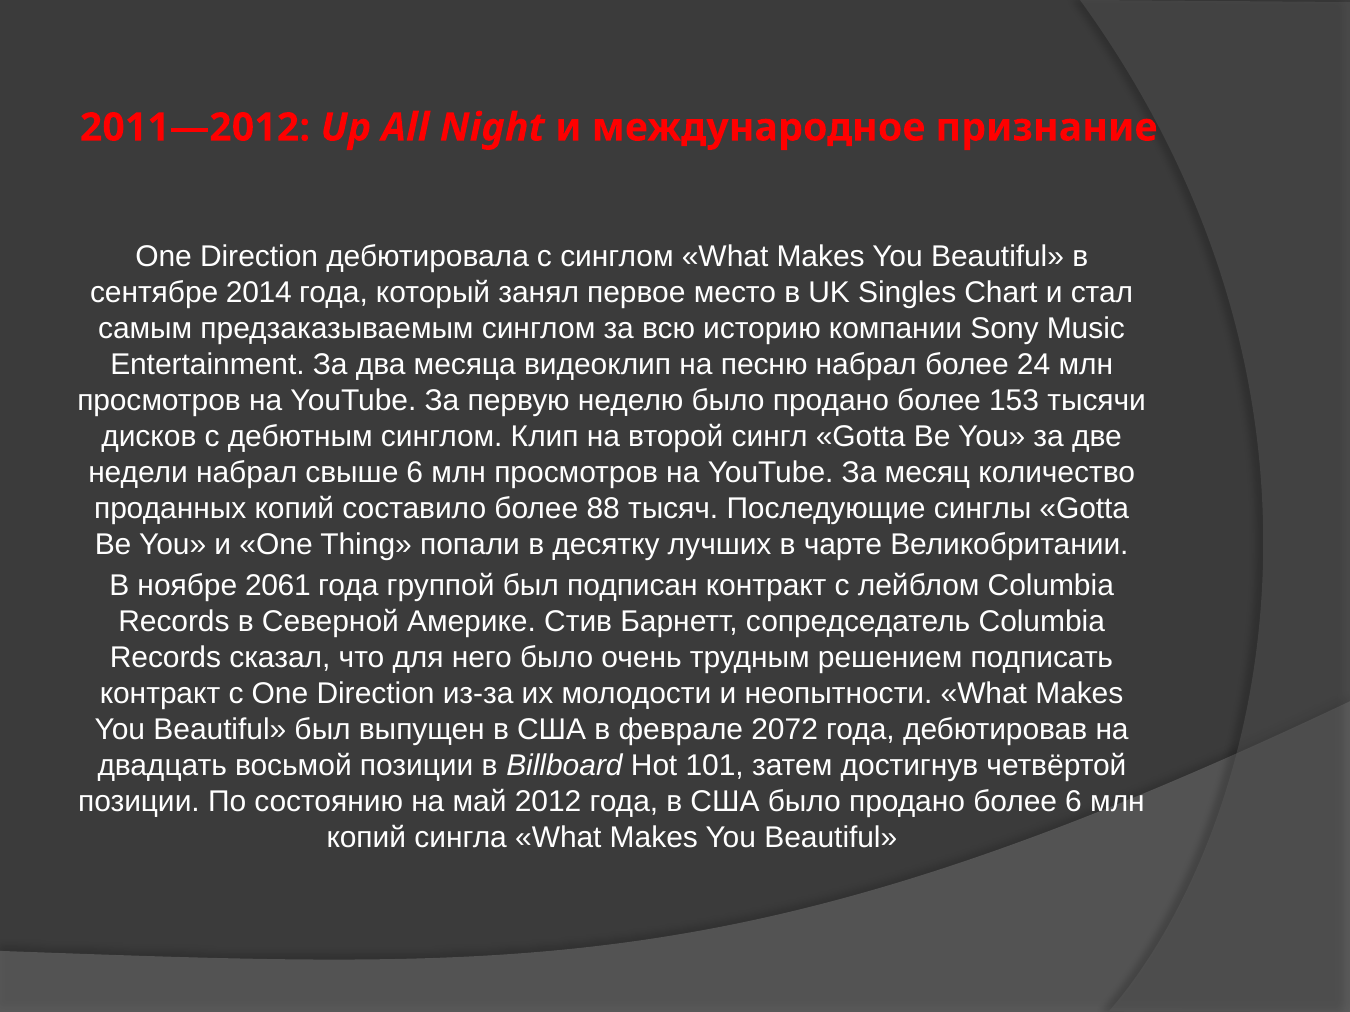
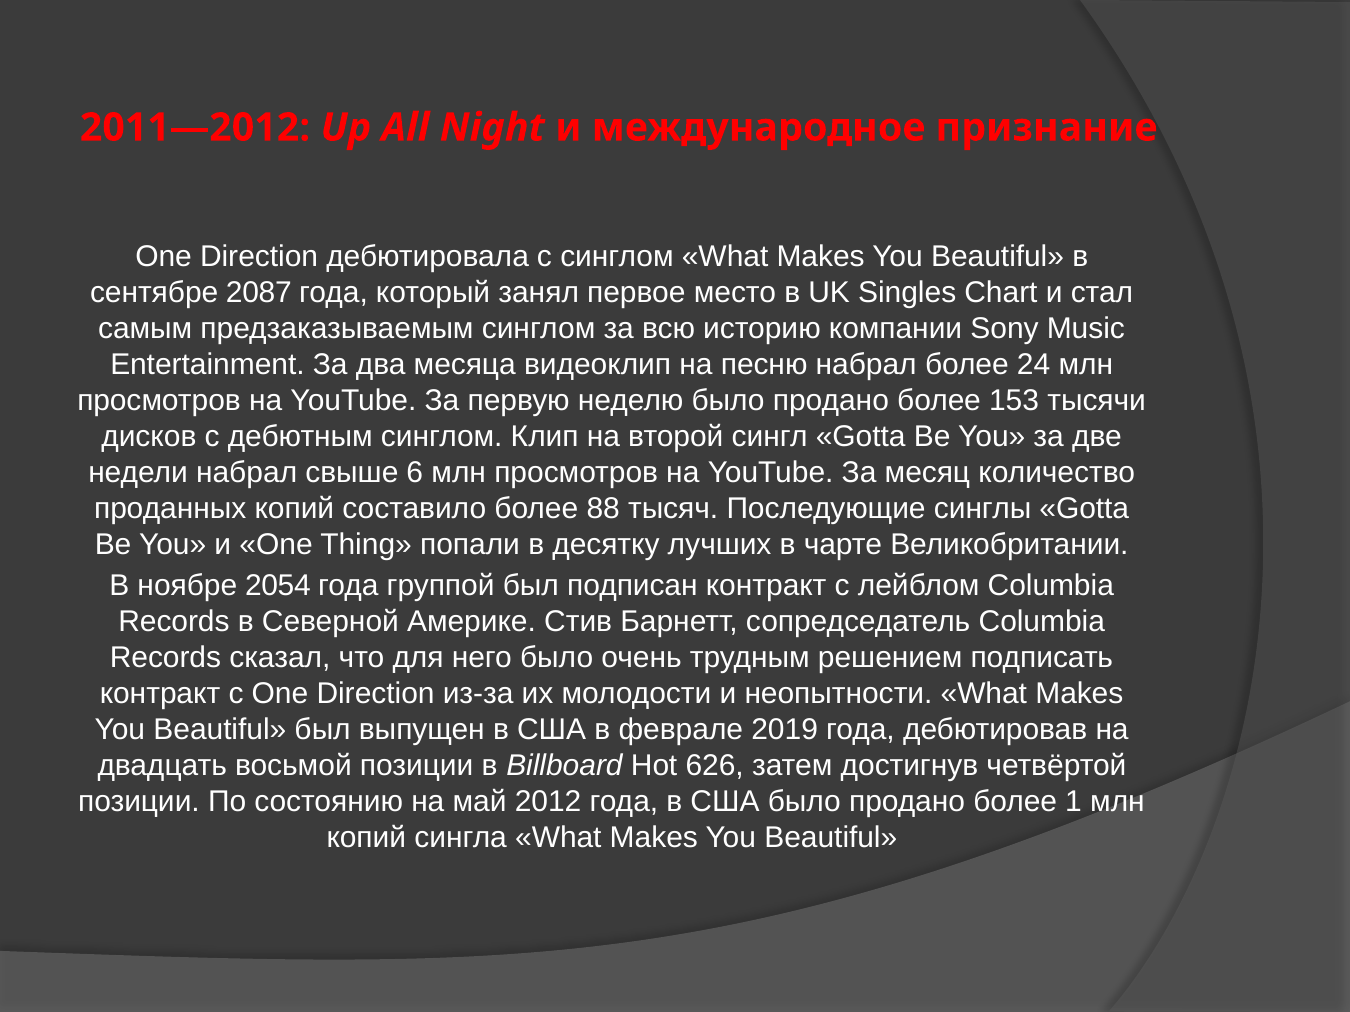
2014: 2014 -> 2087
2061: 2061 -> 2054
2072: 2072 -> 2019
101: 101 -> 626
более 6: 6 -> 1
